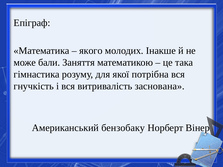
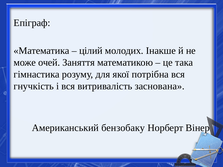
якого: якого -> цілий
бали: бали -> очей
